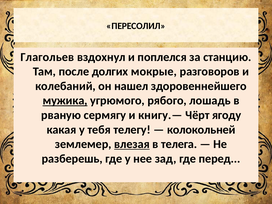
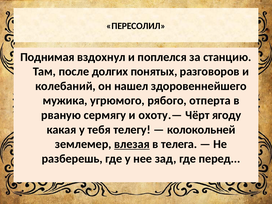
Глагольев: Глагольев -> Поднимая
мокрые: мокрые -> понятых
мужика underline: present -> none
лошадь: лошадь -> отперта
книгу.—: книгу.— -> охоту.—
